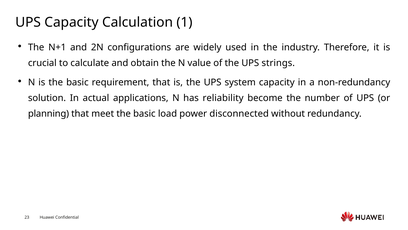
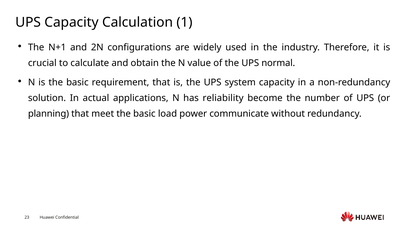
strings: strings -> normal
disconnected: disconnected -> communicate
